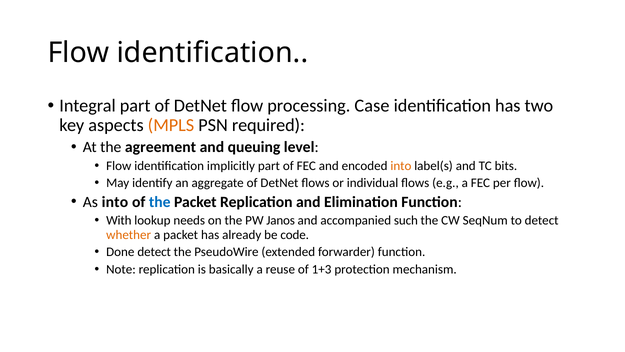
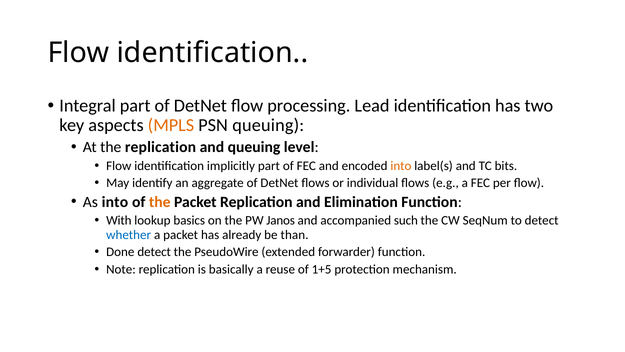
Case: Case -> Lead
PSN required: required -> queuing
the agreement: agreement -> replication
the at (160, 202) colour: blue -> orange
needs: needs -> basics
whether colour: orange -> blue
code: code -> than
1+3: 1+3 -> 1+5
